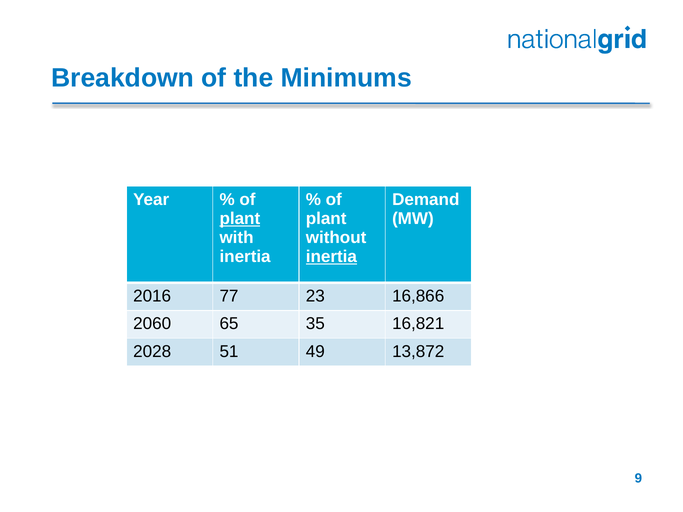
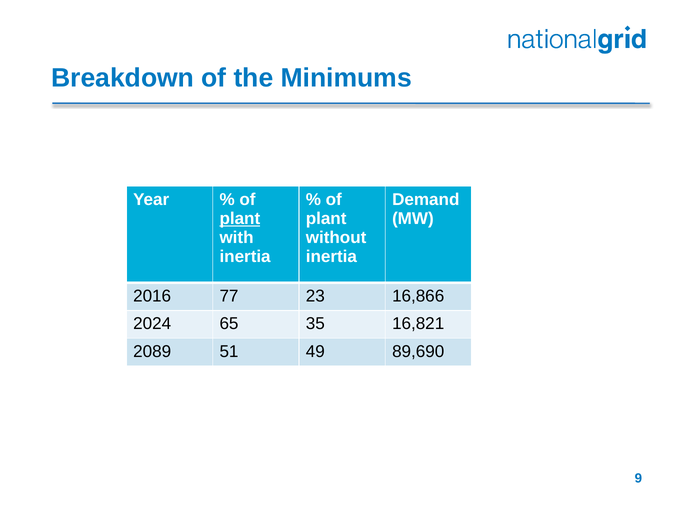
inertia at (331, 257) underline: present -> none
2060: 2060 -> 2024
2028: 2028 -> 2089
13,872: 13,872 -> 89,690
